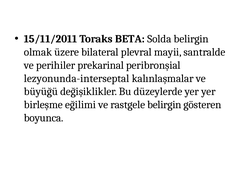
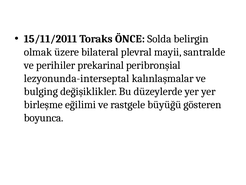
BETA: BETA -> ÖNCE
büyüğü: büyüğü -> bulging
rastgele belirgin: belirgin -> büyüğü
